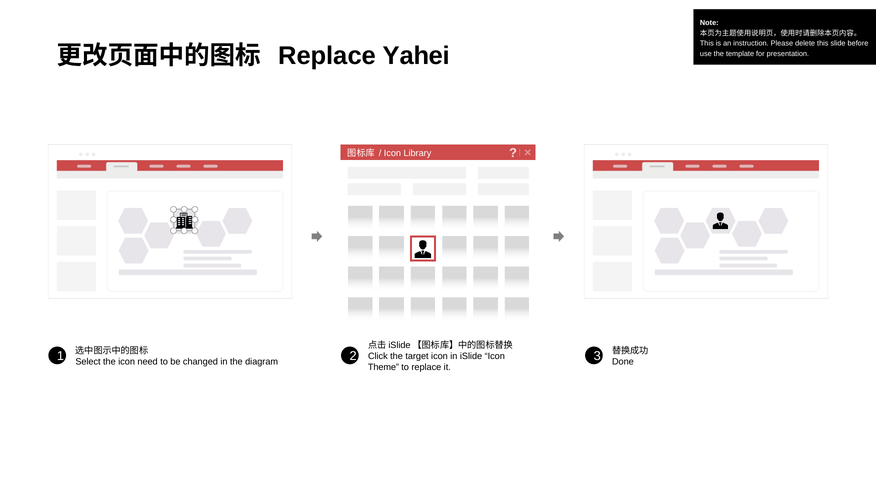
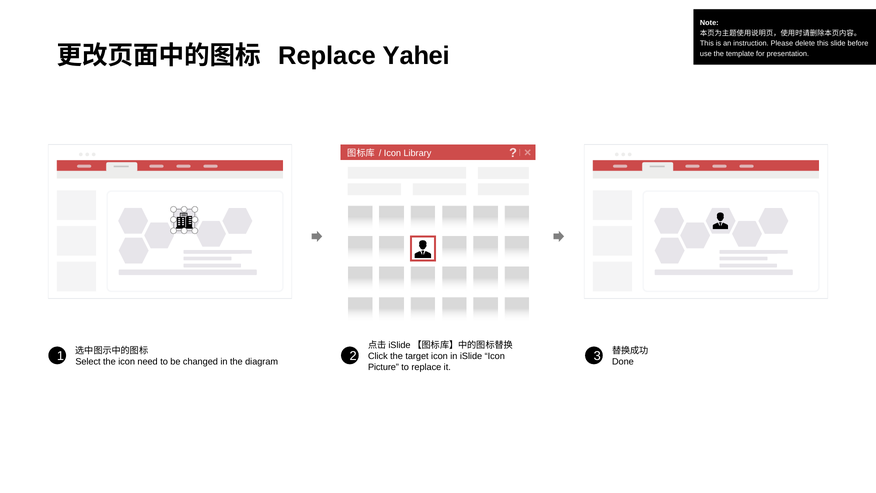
Theme: Theme -> Picture
